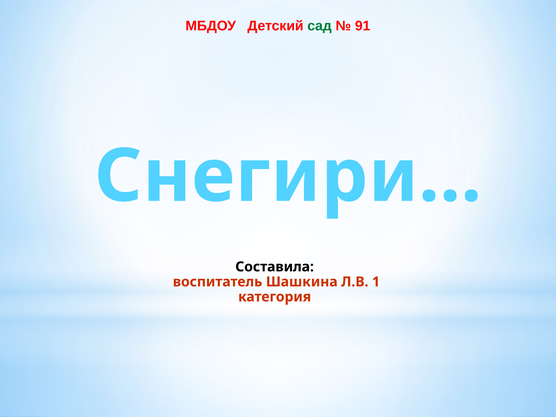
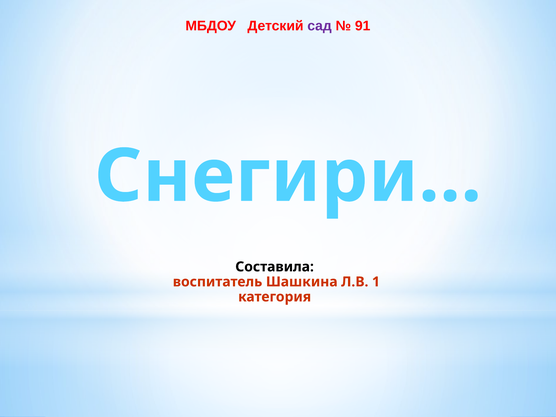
сад colour: green -> purple
